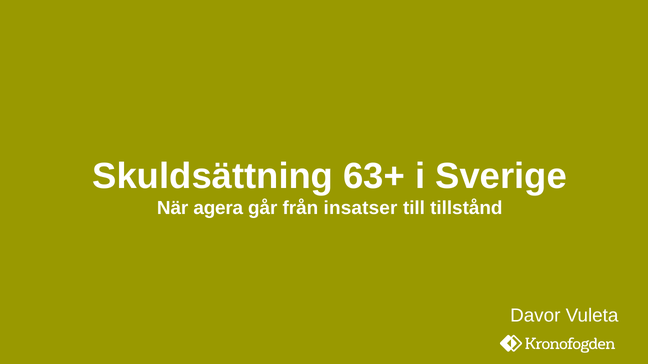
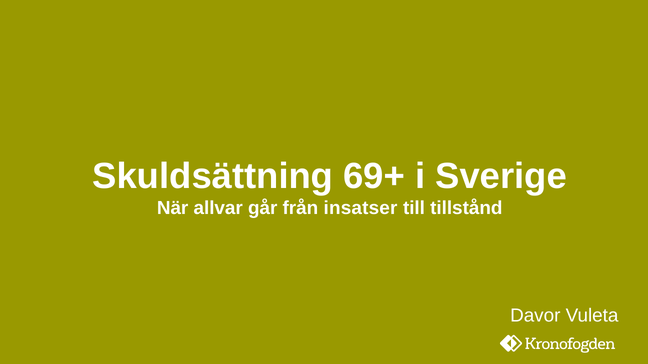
63+: 63+ -> 69+
agera: agera -> allvar
